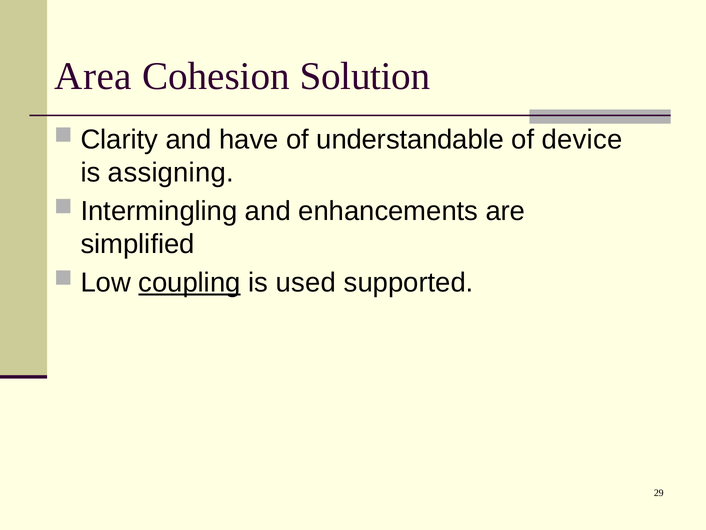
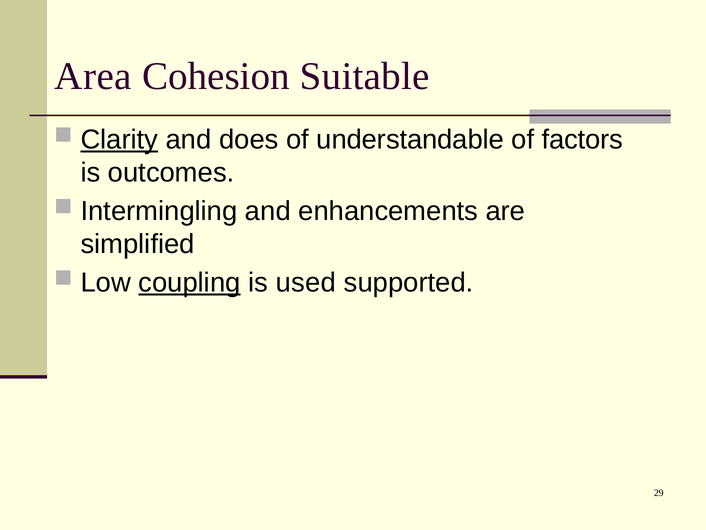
Solution: Solution -> Suitable
Clarity underline: none -> present
have: have -> does
device: device -> factors
assigning: assigning -> outcomes
